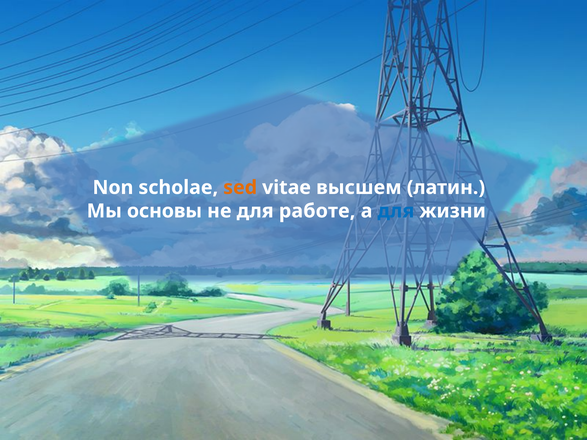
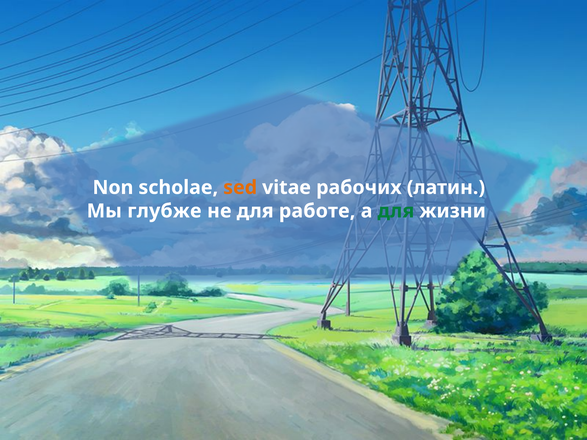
высшем: высшем -> рабочих
основы: основы -> глубже
для at (396, 211) colour: blue -> green
